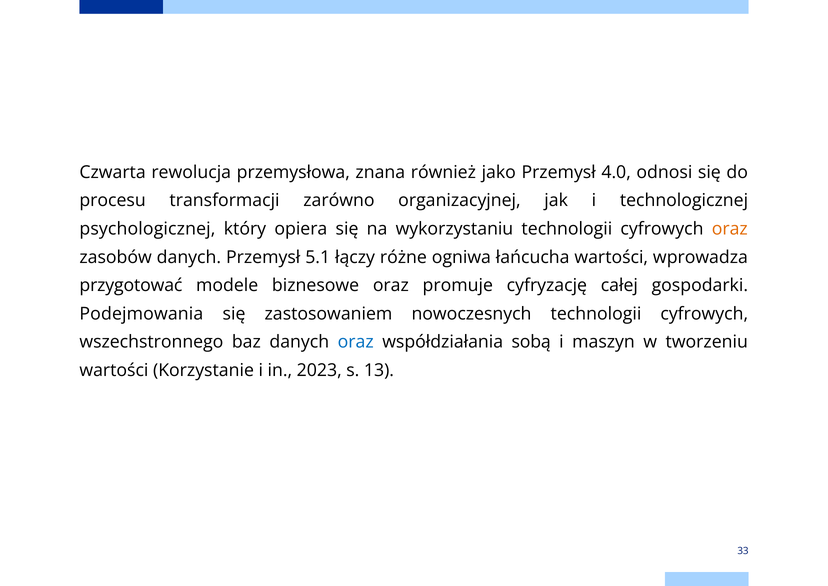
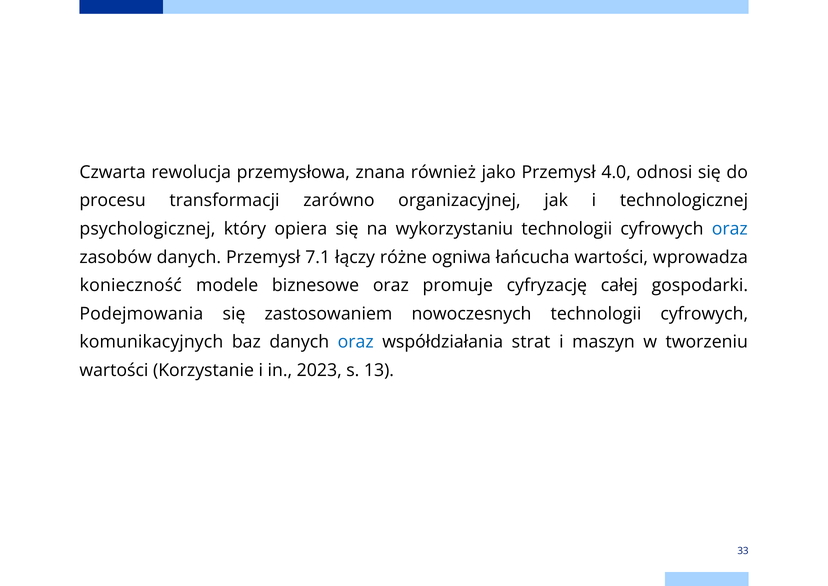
oraz at (730, 229) colour: orange -> blue
5.1: 5.1 -> 7.1
przygotować: przygotować -> konieczność
wszechstronnego: wszechstronnego -> komunikacyjnych
sobą: sobą -> strat
